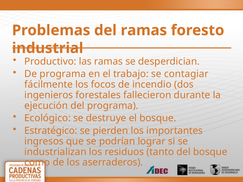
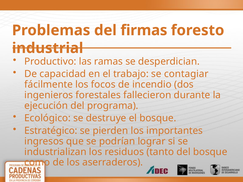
del ramas: ramas -> firmas
De programa: programa -> capacidad
